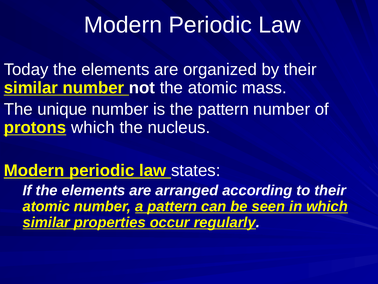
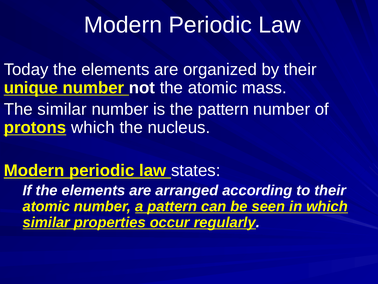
similar at (31, 88): similar -> unique
The unique: unique -> similar
